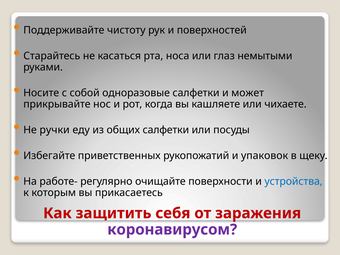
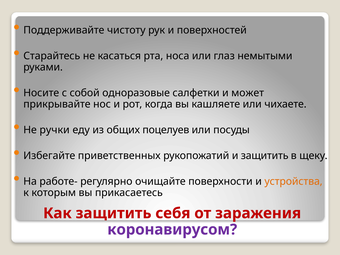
общих салфетки: салфетки -> поцелуев
и упаковок: упаковок -> защитить
устройства colour: blue -> orange
